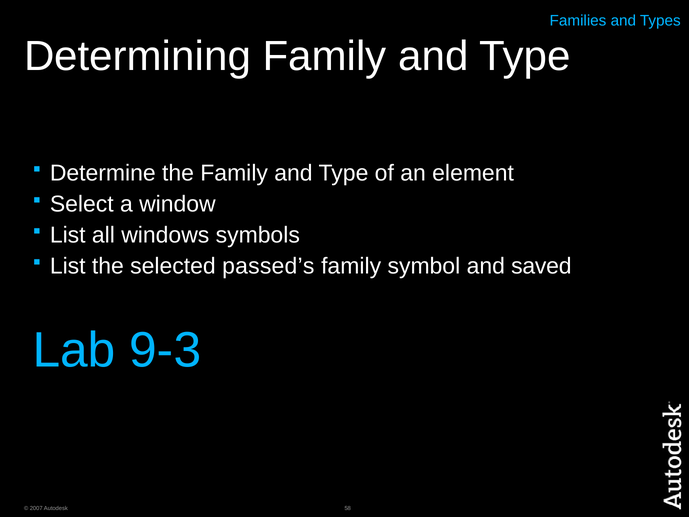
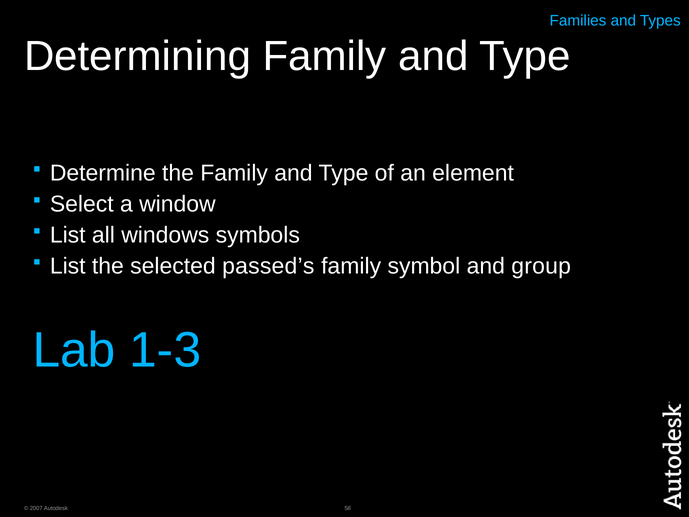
saved: saved -> group
9-3: 9-3 -> 1-3
